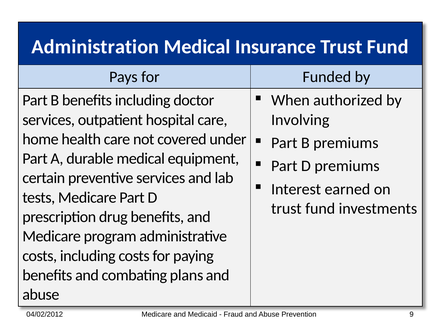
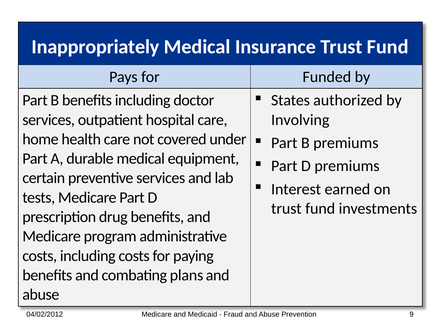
Administration: Administration -> Inappropriately
When: When -> States
